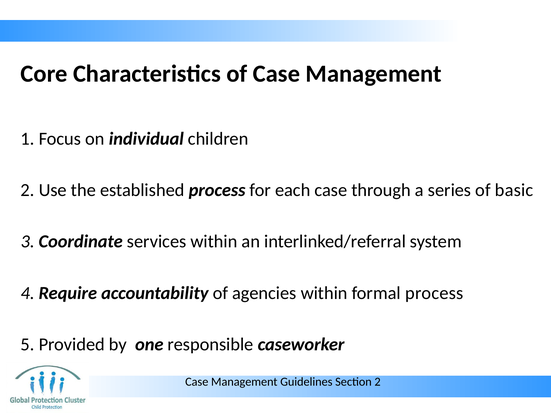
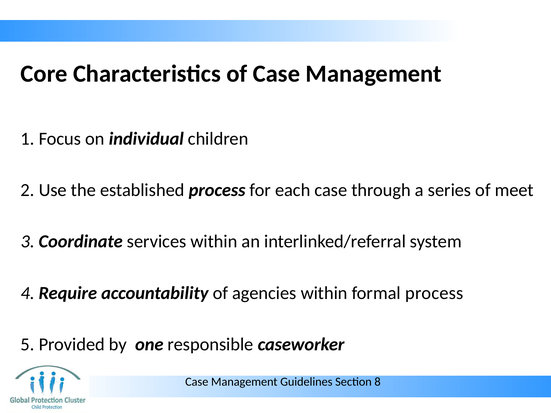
basic: basic -> meet
Section 2: 2 -> 8
